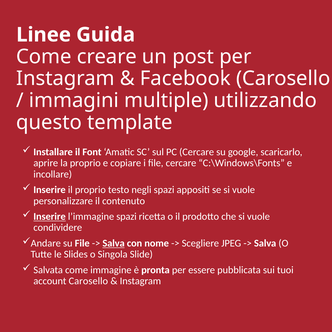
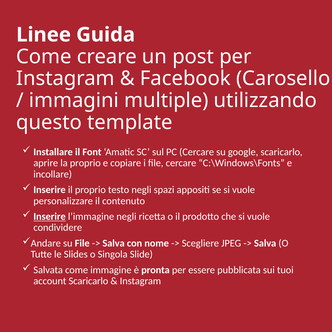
l’immagine spazi: spazi -> negli
Salva at (114, 243) underline: present -> none
account Carosello: Carosello -> Scaricarlo
